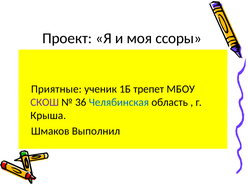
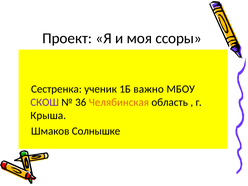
Приятные: Приятные -> Сестренка
трепет: трепет -> важно
Челябинская colour: blue -> orange
Выполнил: Выполнил -> Солнышке
